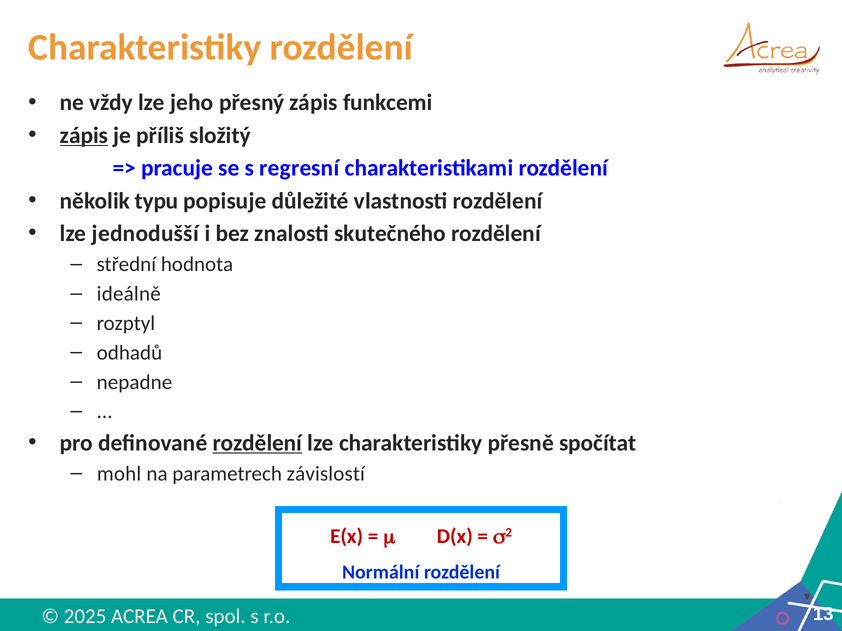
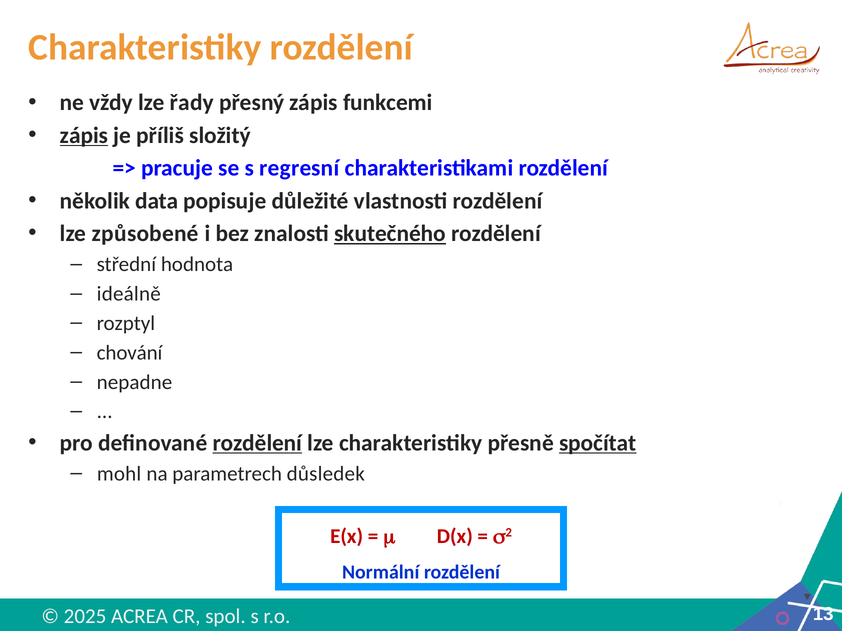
jeho: jeho -> řady
typu: typu -> data
jednodušší: jednodušší -> způsobené
skutečného underline: none -> present
odhadů: odhadů -> chování
spočítat underline: none -> present
závislostí: závislostí -> důsledek
